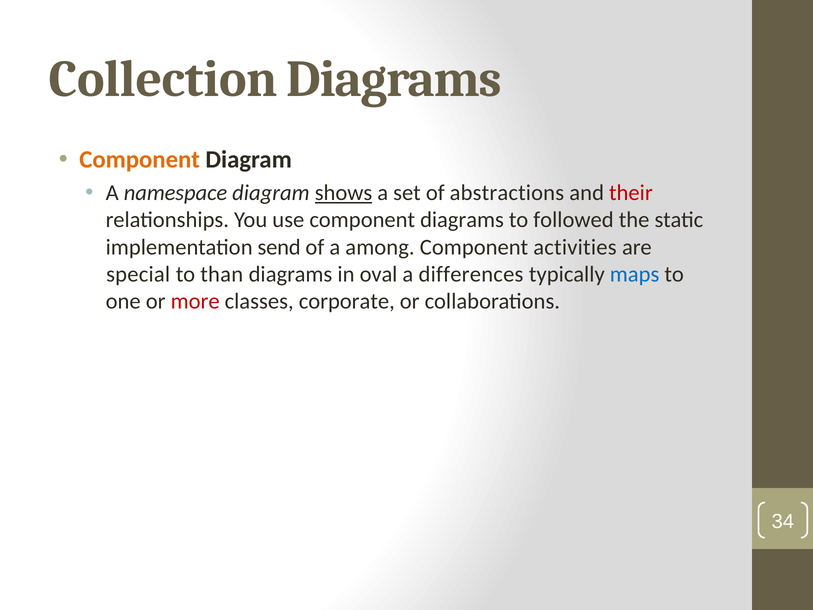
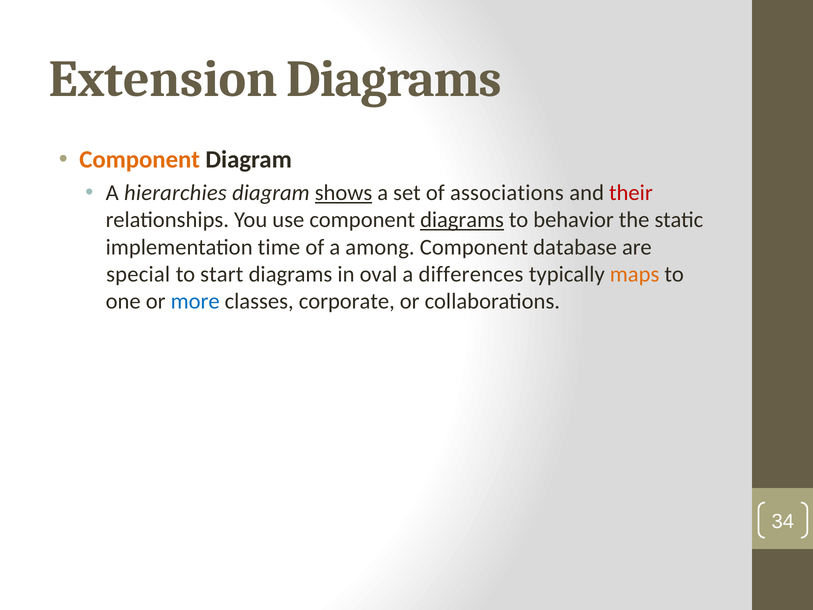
Collection: Collection -> Extension
namespace: namespace -> hierarchies
abstractions: abstractions -> associations
diagrams at (462, 220) underline: none -> present
followed: followed -> behavior
send: send -> time
activities: activities -> database
than: than -> start
maps colour: blue -> orange
more colour: red -> blue
